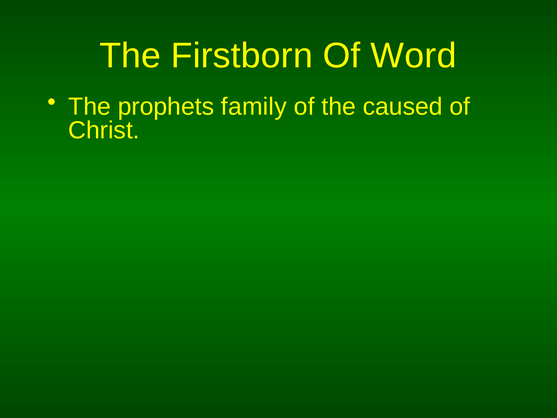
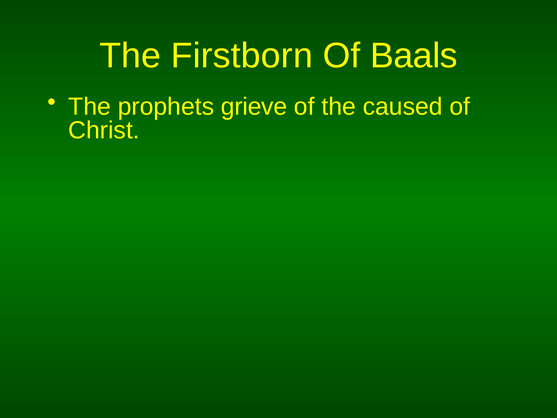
Word: Word -> Baals
family: family -> grieve
